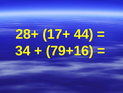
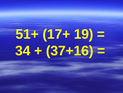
28+: 28+ -> 51+
44: 44 -> 19
79+16: 79+16 -> 37+16
